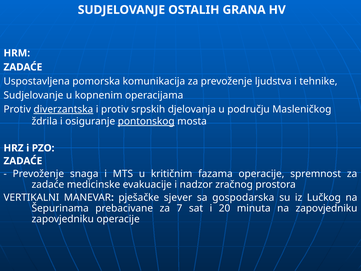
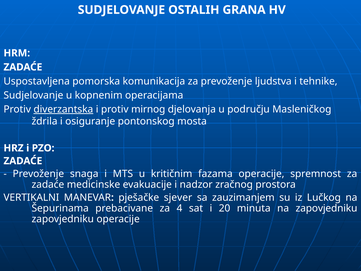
srpskih: srpskih -> mirnog
pontonskog underline: present -> none
gospodarska: gospodarska -> zauzimanjem
7: 7 -> 4
